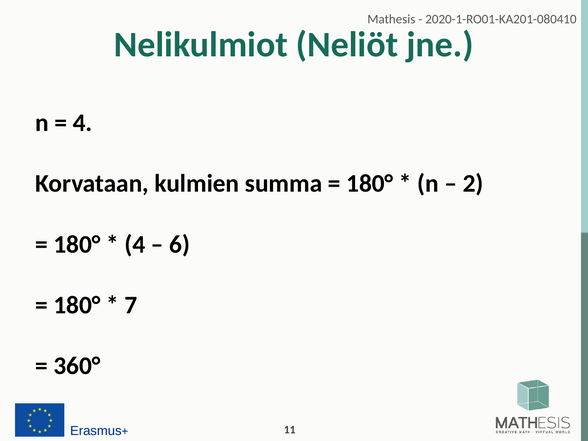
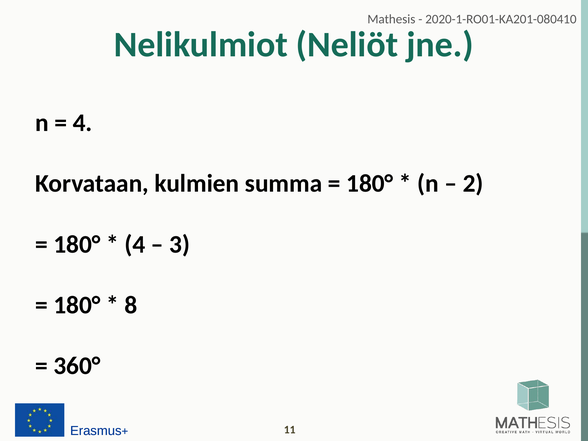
6: 6 -> 3
7: 7 -> 8
